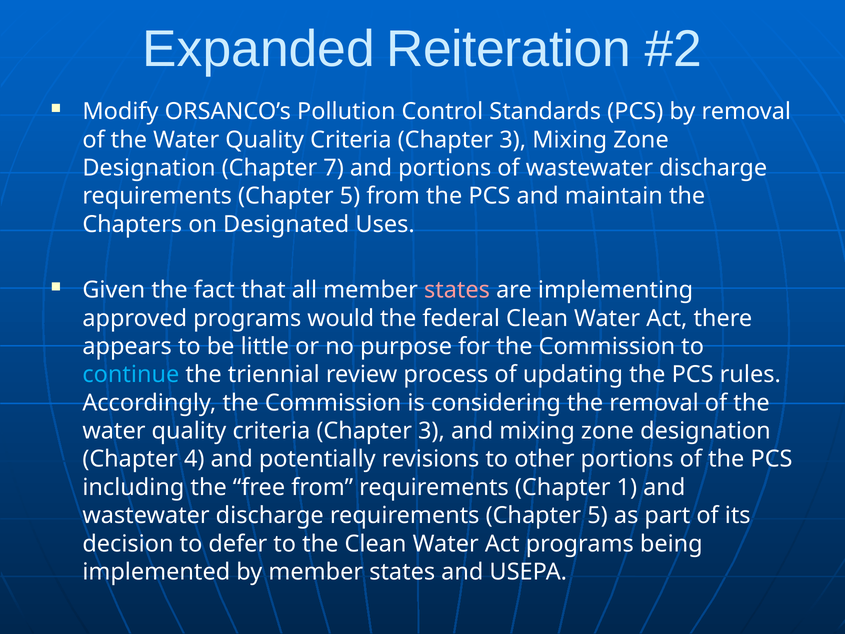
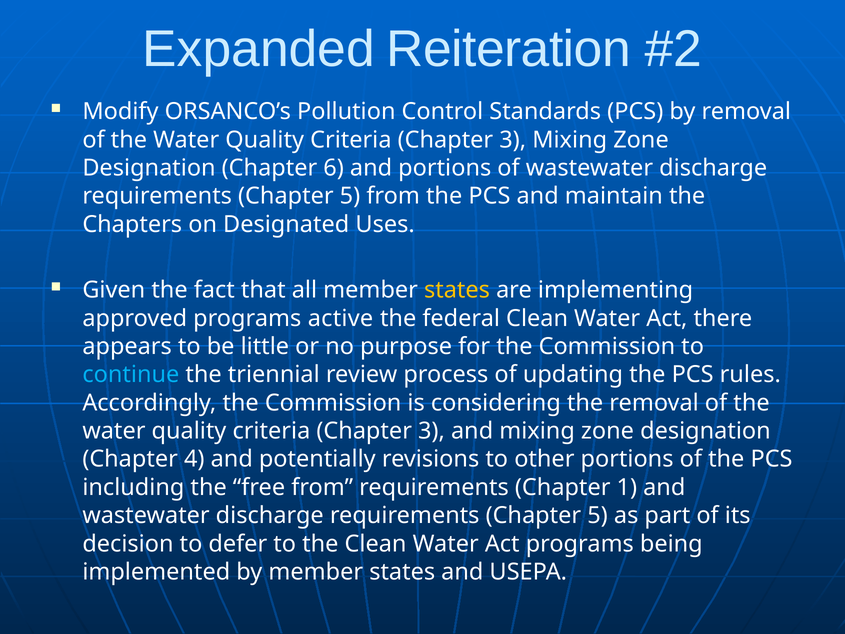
7: 7 -> 6
states at (457, 290) colour: pink -> yellow
would: would -> active
